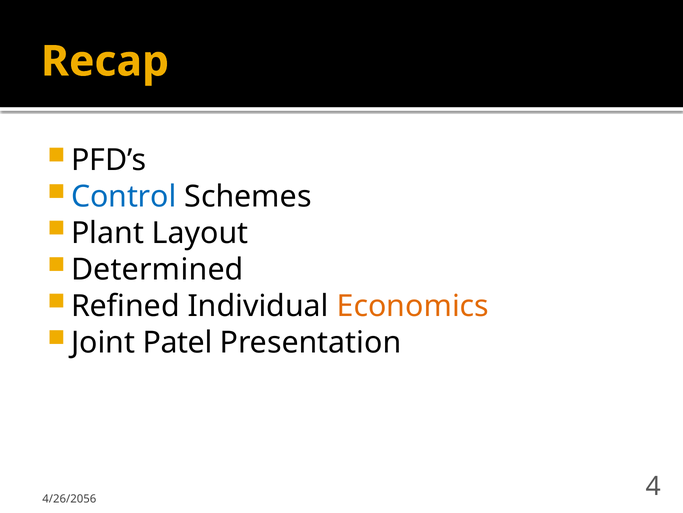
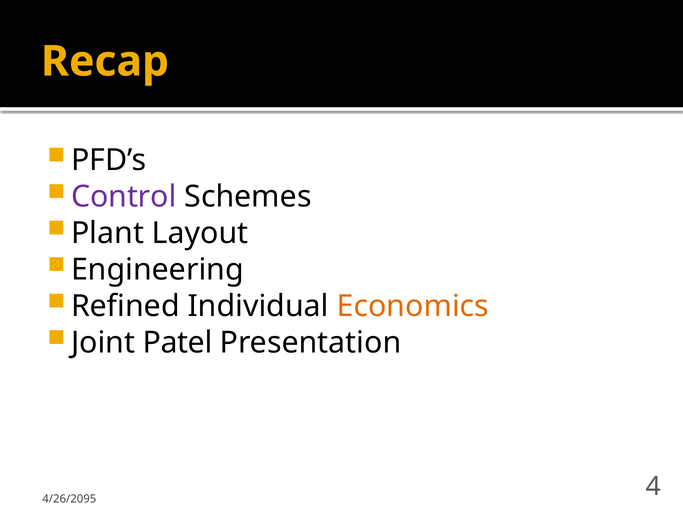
Control colour: blue -> purple
Determined: Determined -> Engineering
4/26/2056: 4/26/2056 -> 4/26/2095
